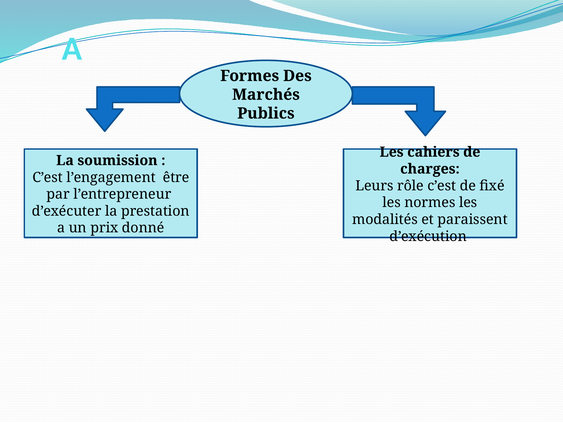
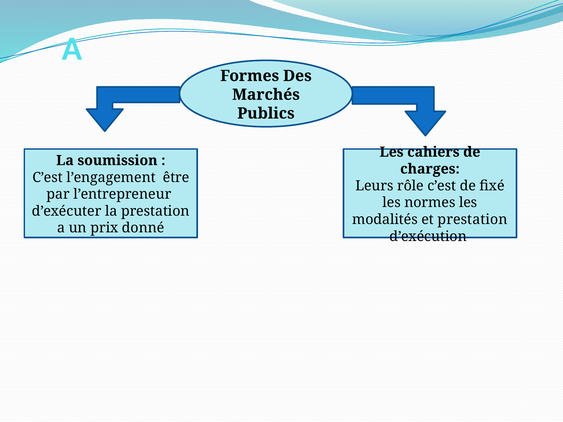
et paraissent: paraissent -> prestation
